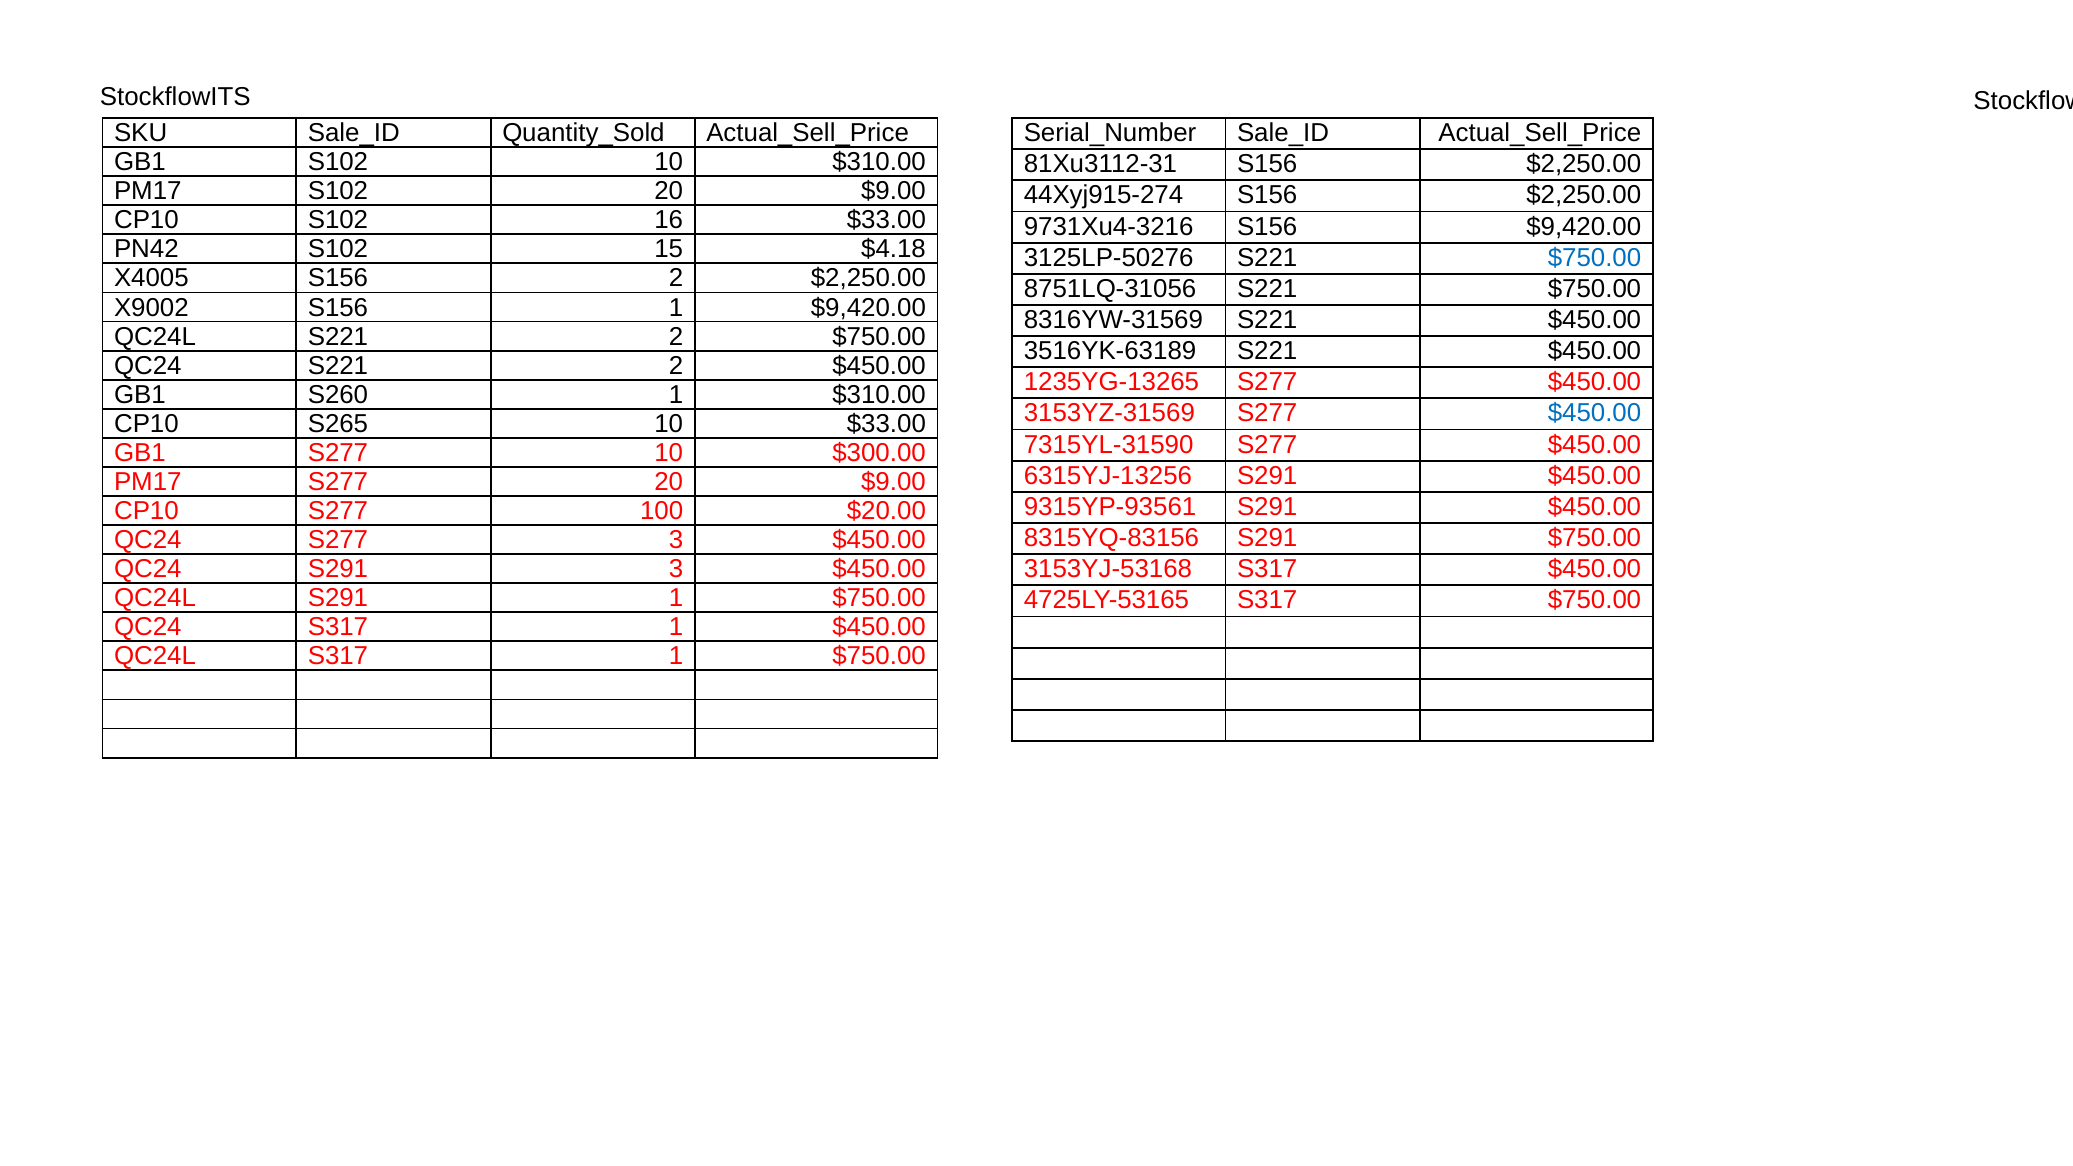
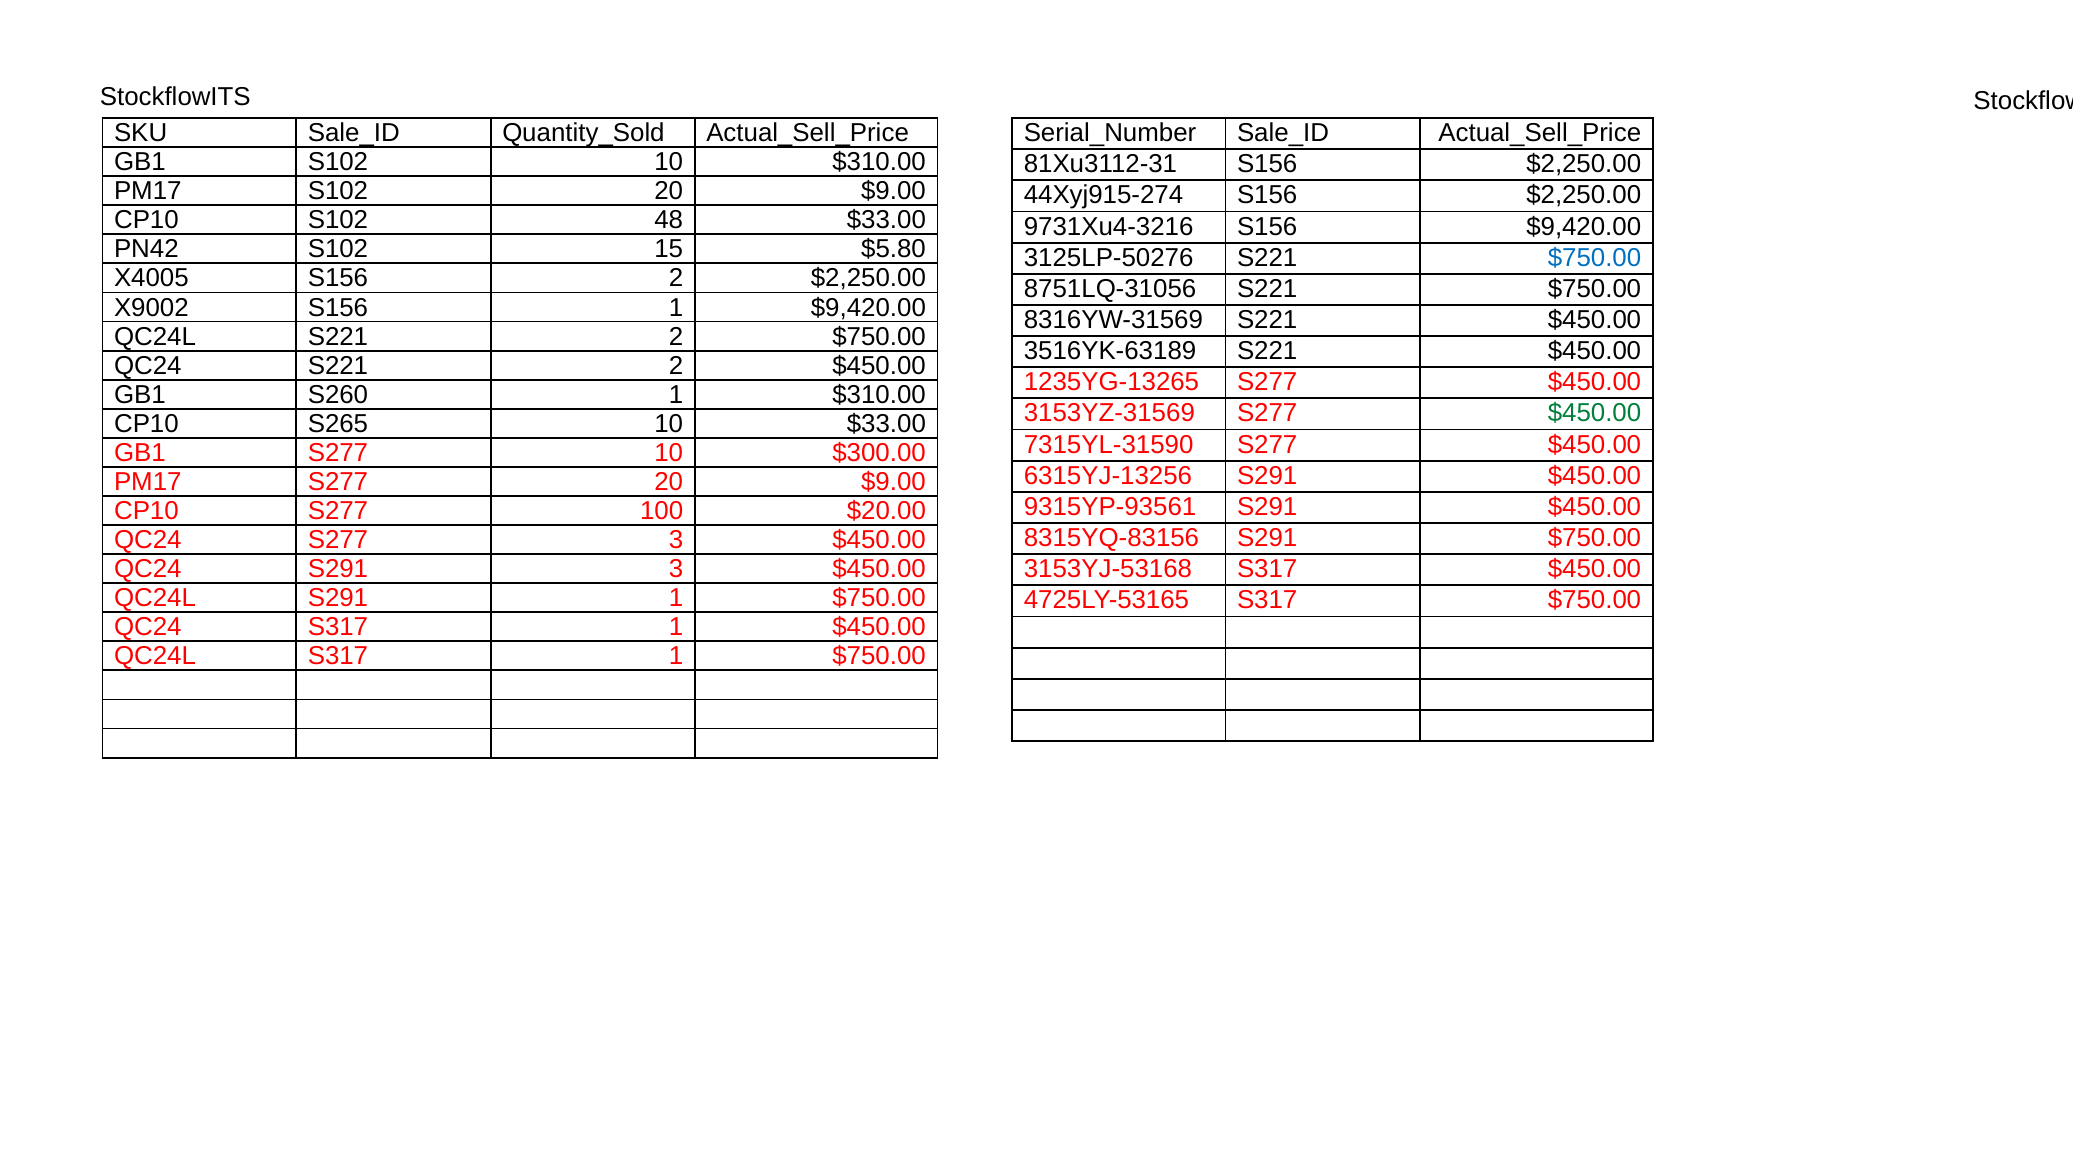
16: 16 -> 48
$4.18: $4.18 -> $5.80
$450.00 at (1595, 413) colour: blue -> green
